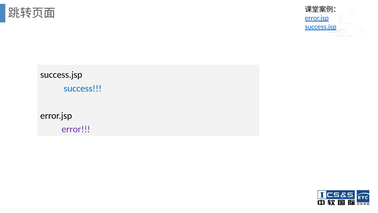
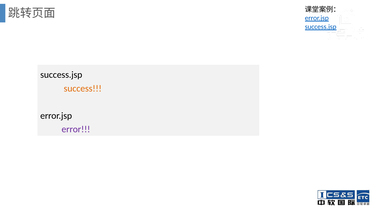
success colour: blue -> orange
